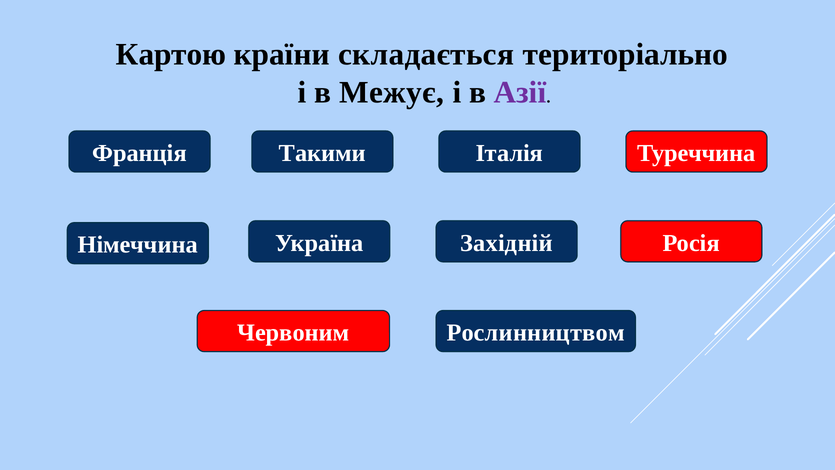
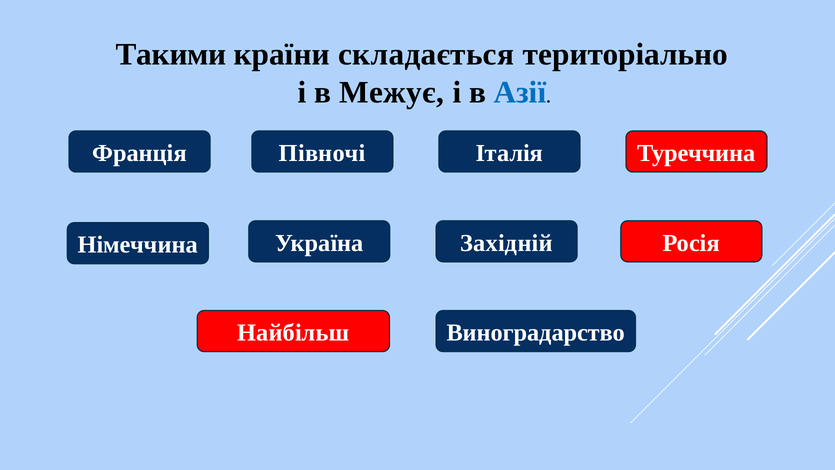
Картою: Картою -> Такими
Азії colour: purple -> blue
Такими: Такими -> Півночі
Червоним: Червоним -> Найбільш
Рослинництвом: Рослинництвом -> Виноградарство
